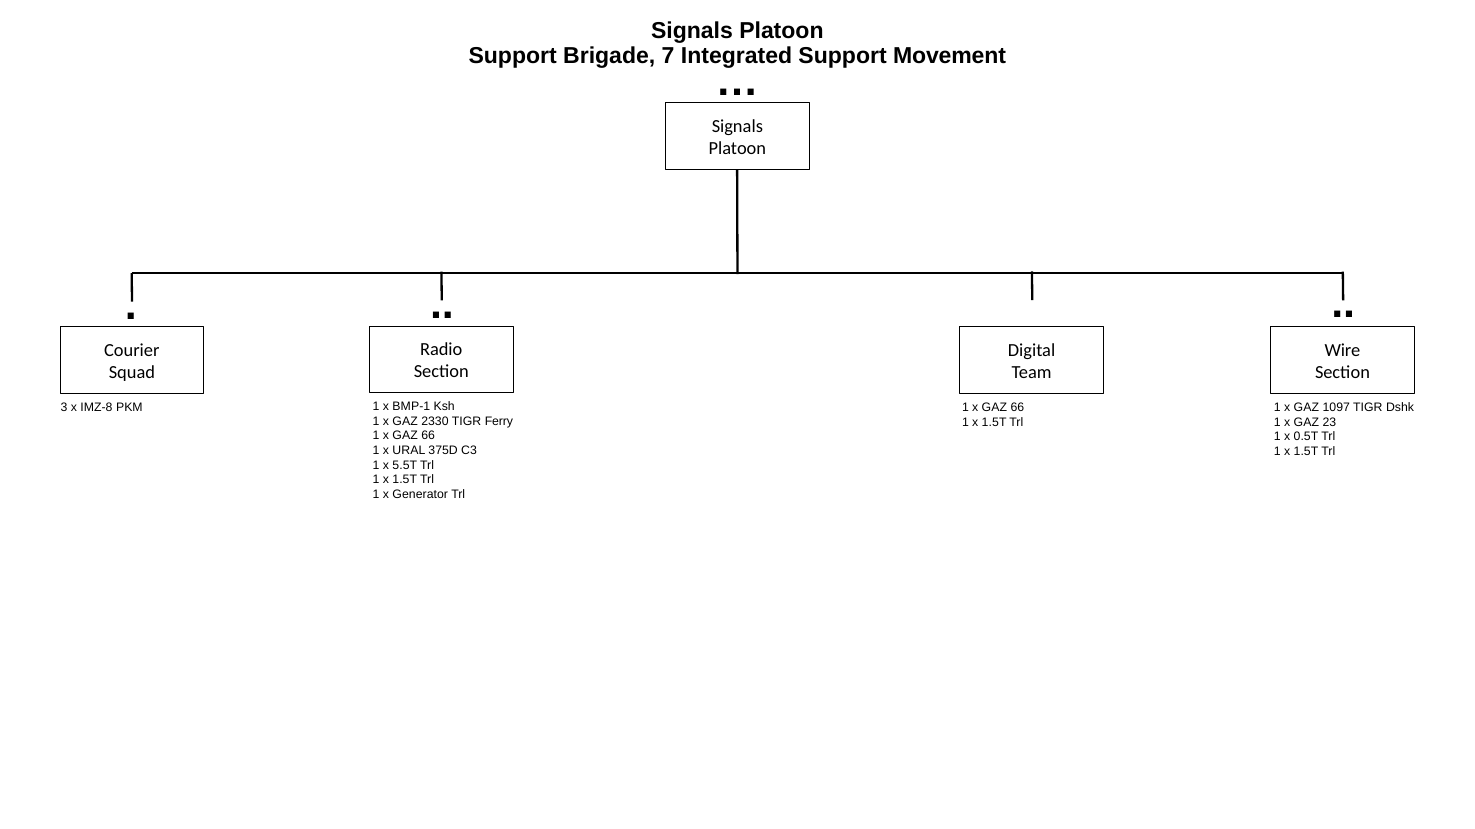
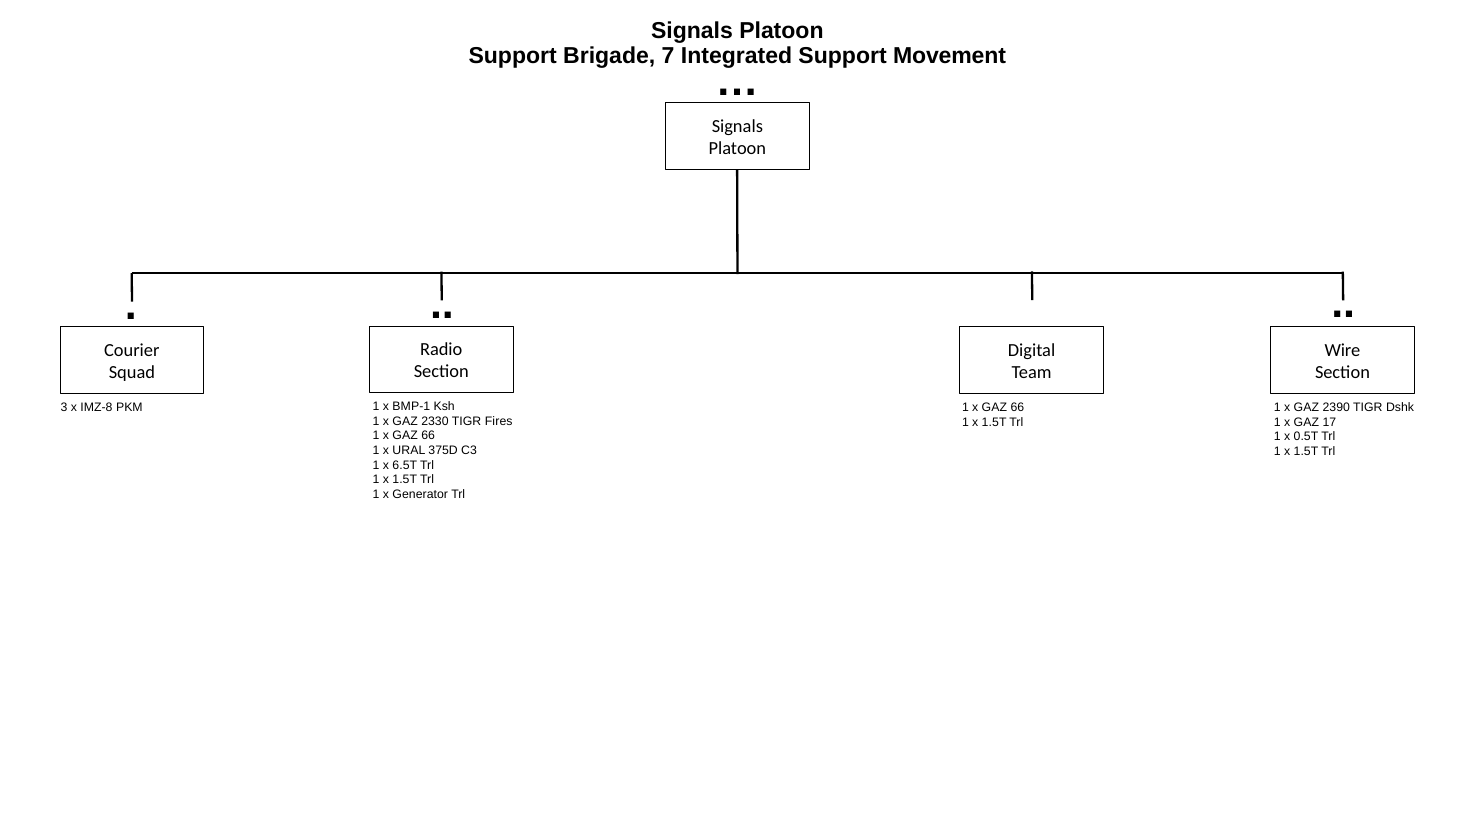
1097: 1097 -> 2390
Ferry: Ferry -> Fires
23: 23 -> 17
5.5T: 5.5T -> 6.5T
